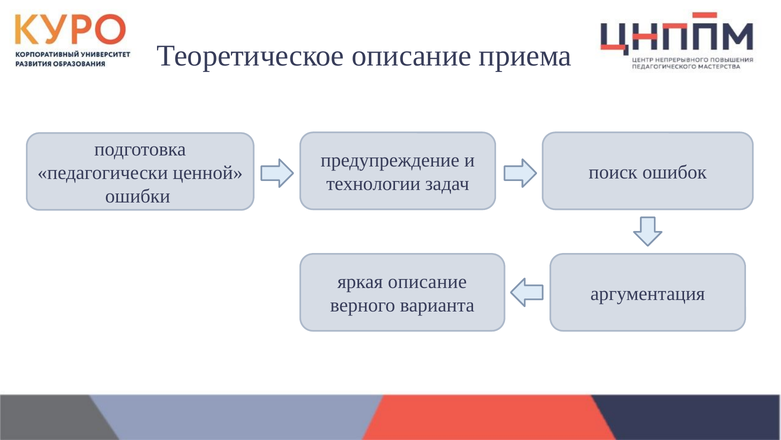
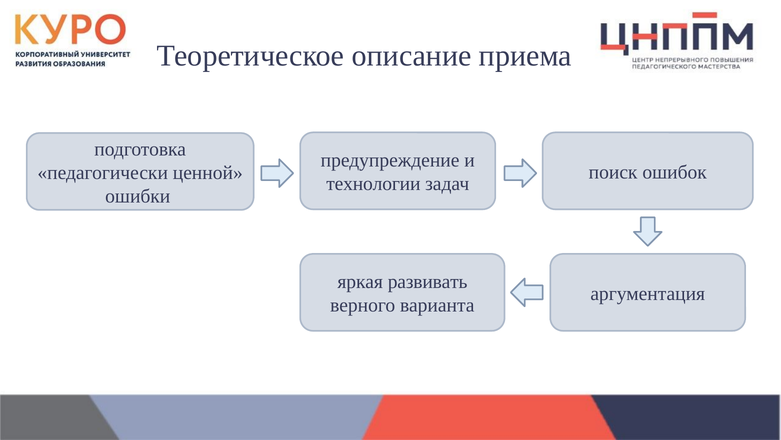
яркая описание: описание -> развивать
